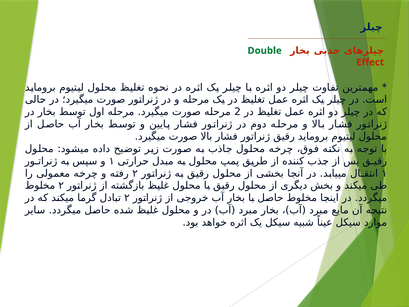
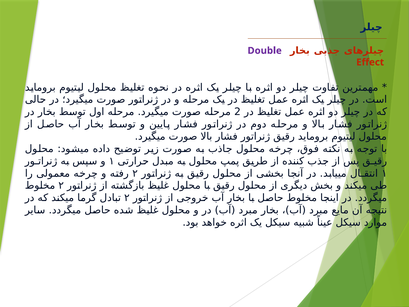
Double colour: green -> purple
